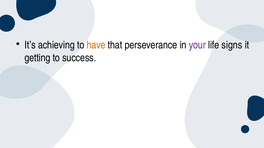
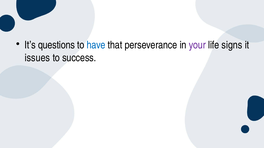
achieving: achieving -> questions
have colour: orange -> blue
getting: getting -> issues
